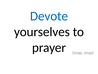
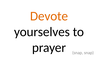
Devote colour: blue -> orange
